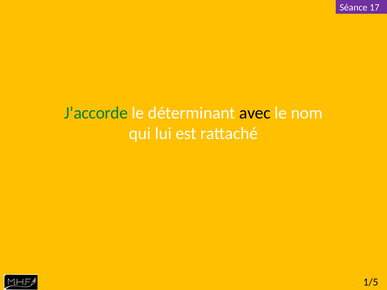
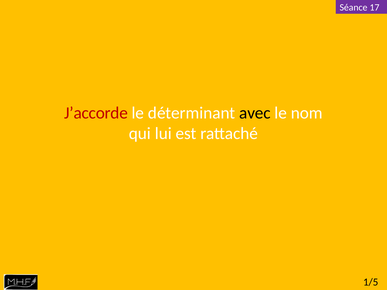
J’accorde colour: green -> red
